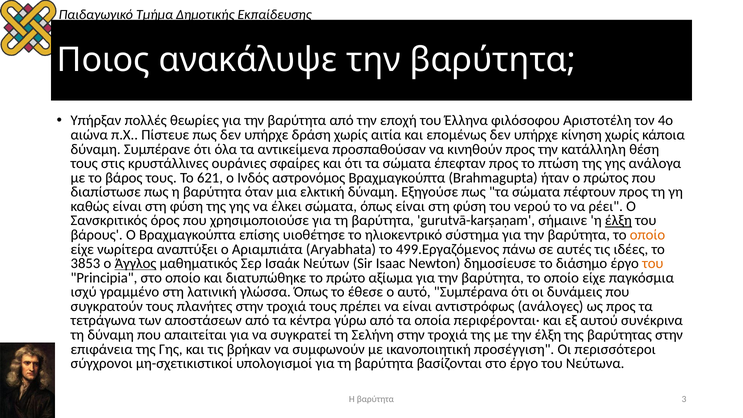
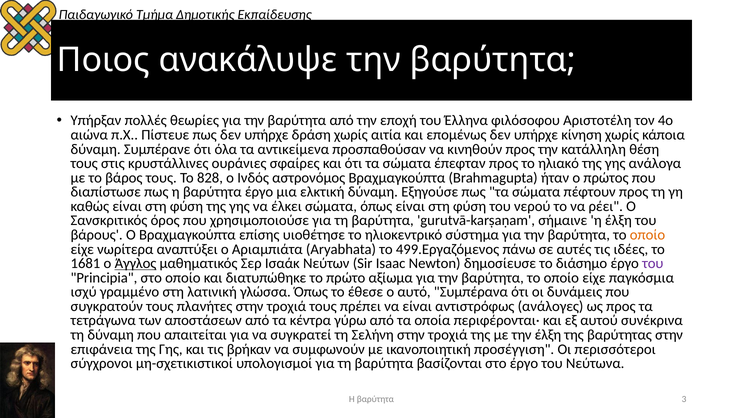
πτώση: πτώση -> ηλιακό
621: 621 -> 828
βαρύτητα όταν: όταν -> έργο
έλξη at (618, 221) underline: present -> none
3853: 3853 -> 1681
του at (653, 263) colour: orange -> purple
